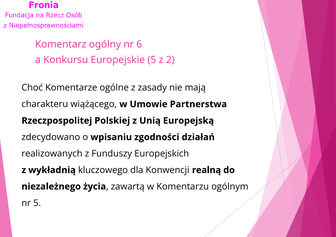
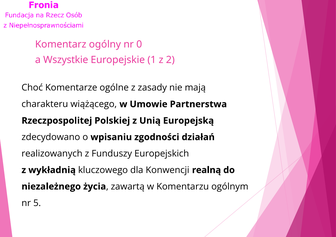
6: 6 -> 0
Konkursu: Konkursu -> Wszystkie
Europejskie 5: 5 -> 1
